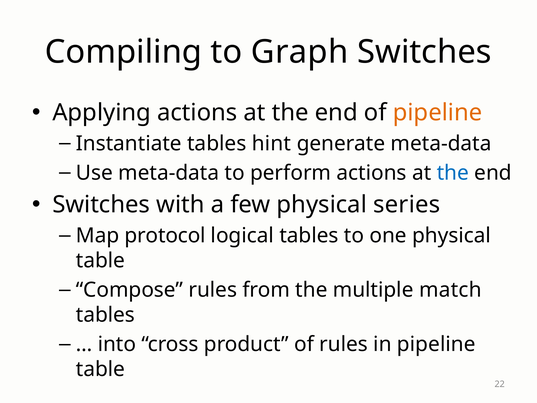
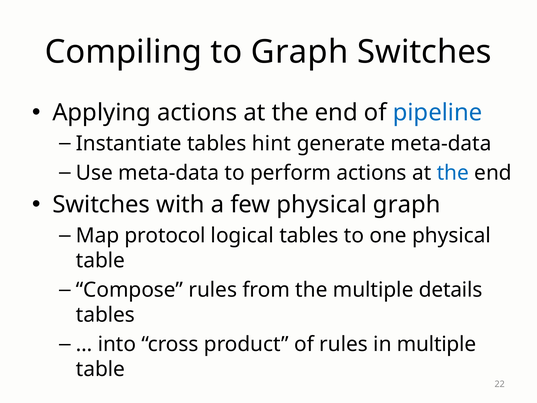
pipeline at (438, 113) colour: orange -> blue
physical series: series -> graph
match: match -> details
in pipeline: pipeline -> multiple
